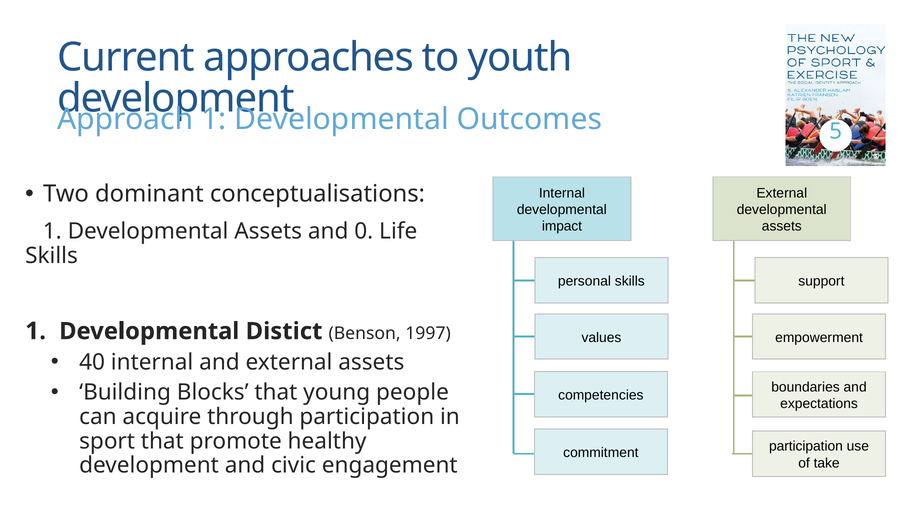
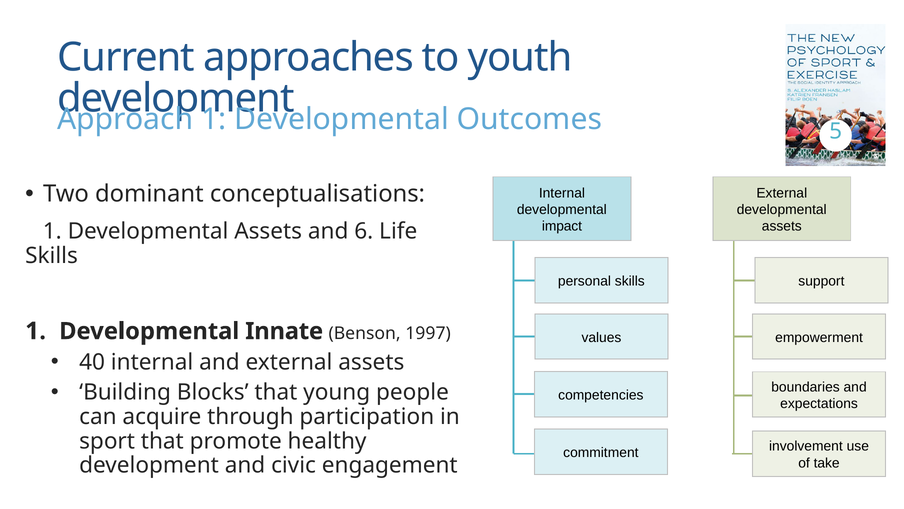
0: 0 -> 6
Distict: Distict -> Innate
participation at (806, 446): participation -> involvement
